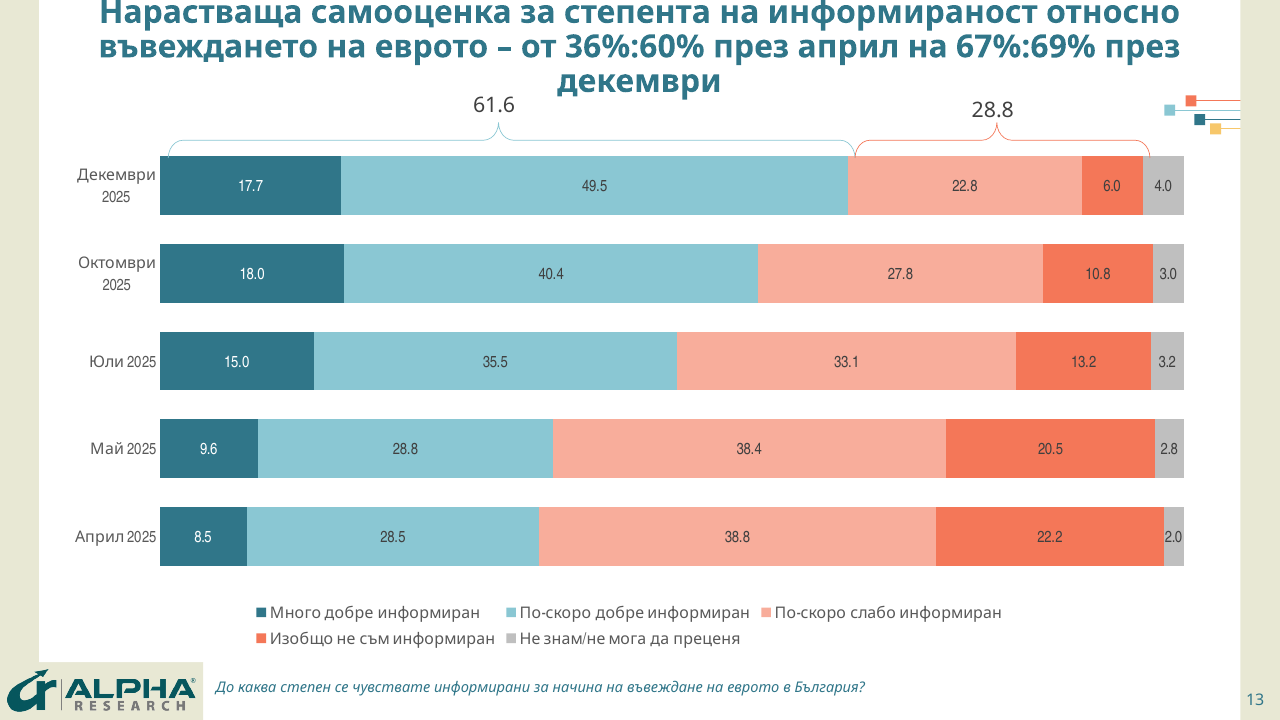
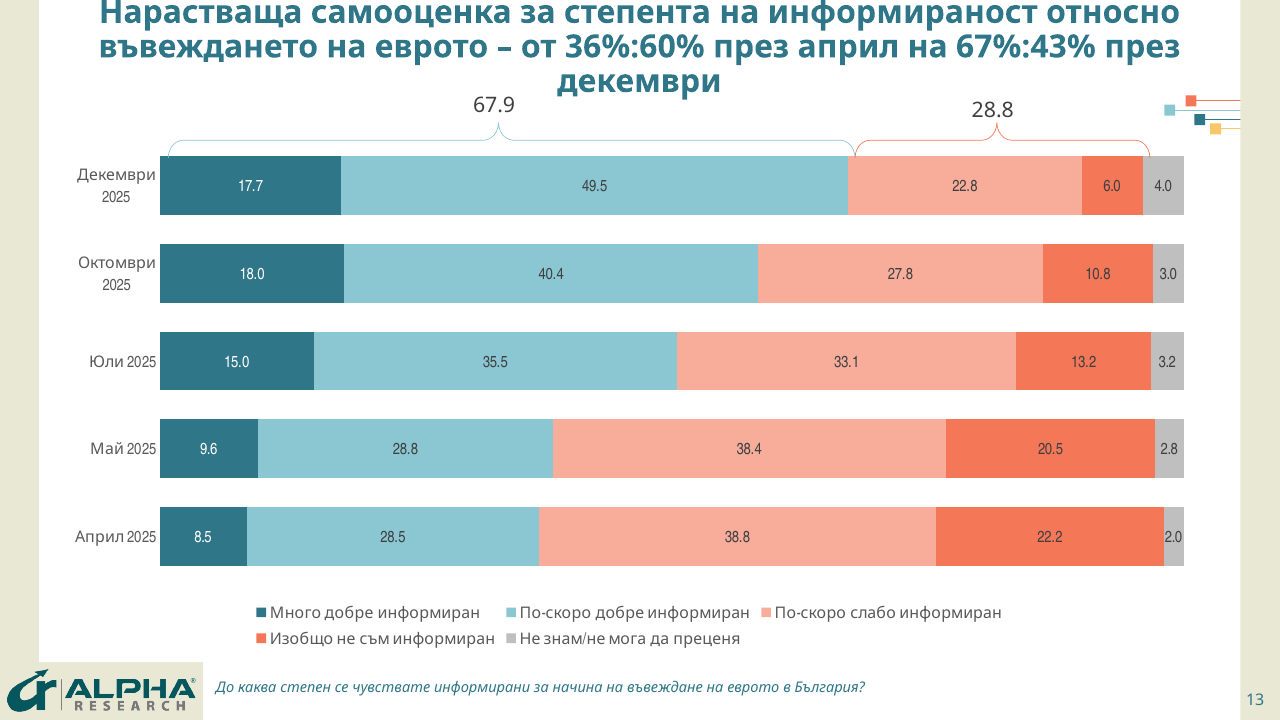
67%:69%: 67%:69% -> 67%:43%
61.6: 61.6 -> 67.9
